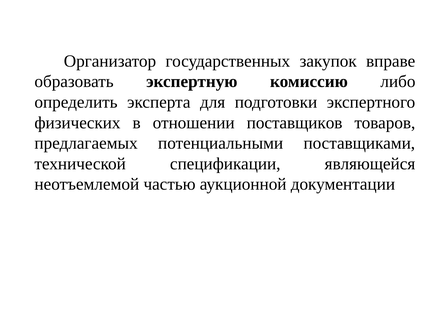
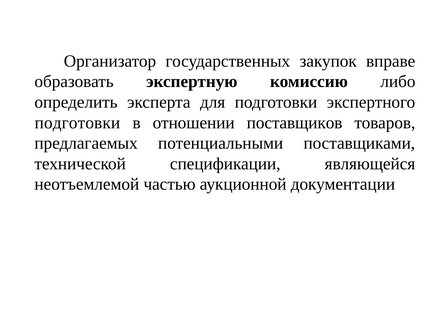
физических at (77, 123): физических -> подготовки
